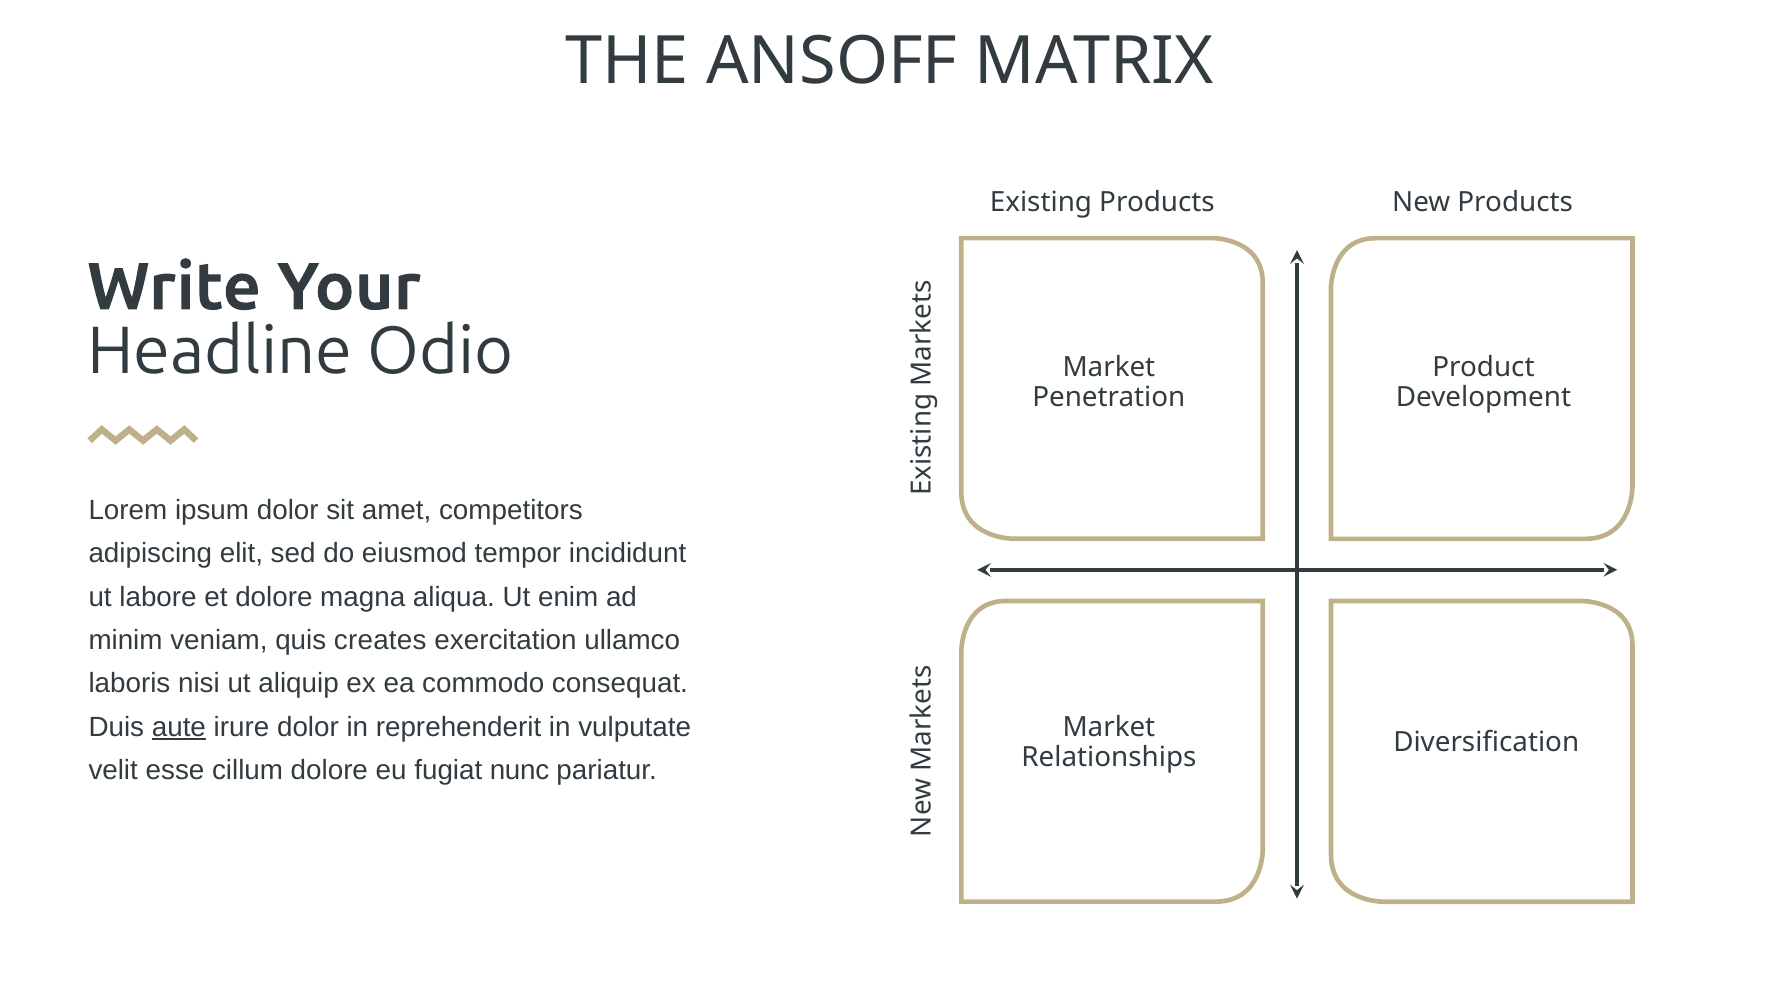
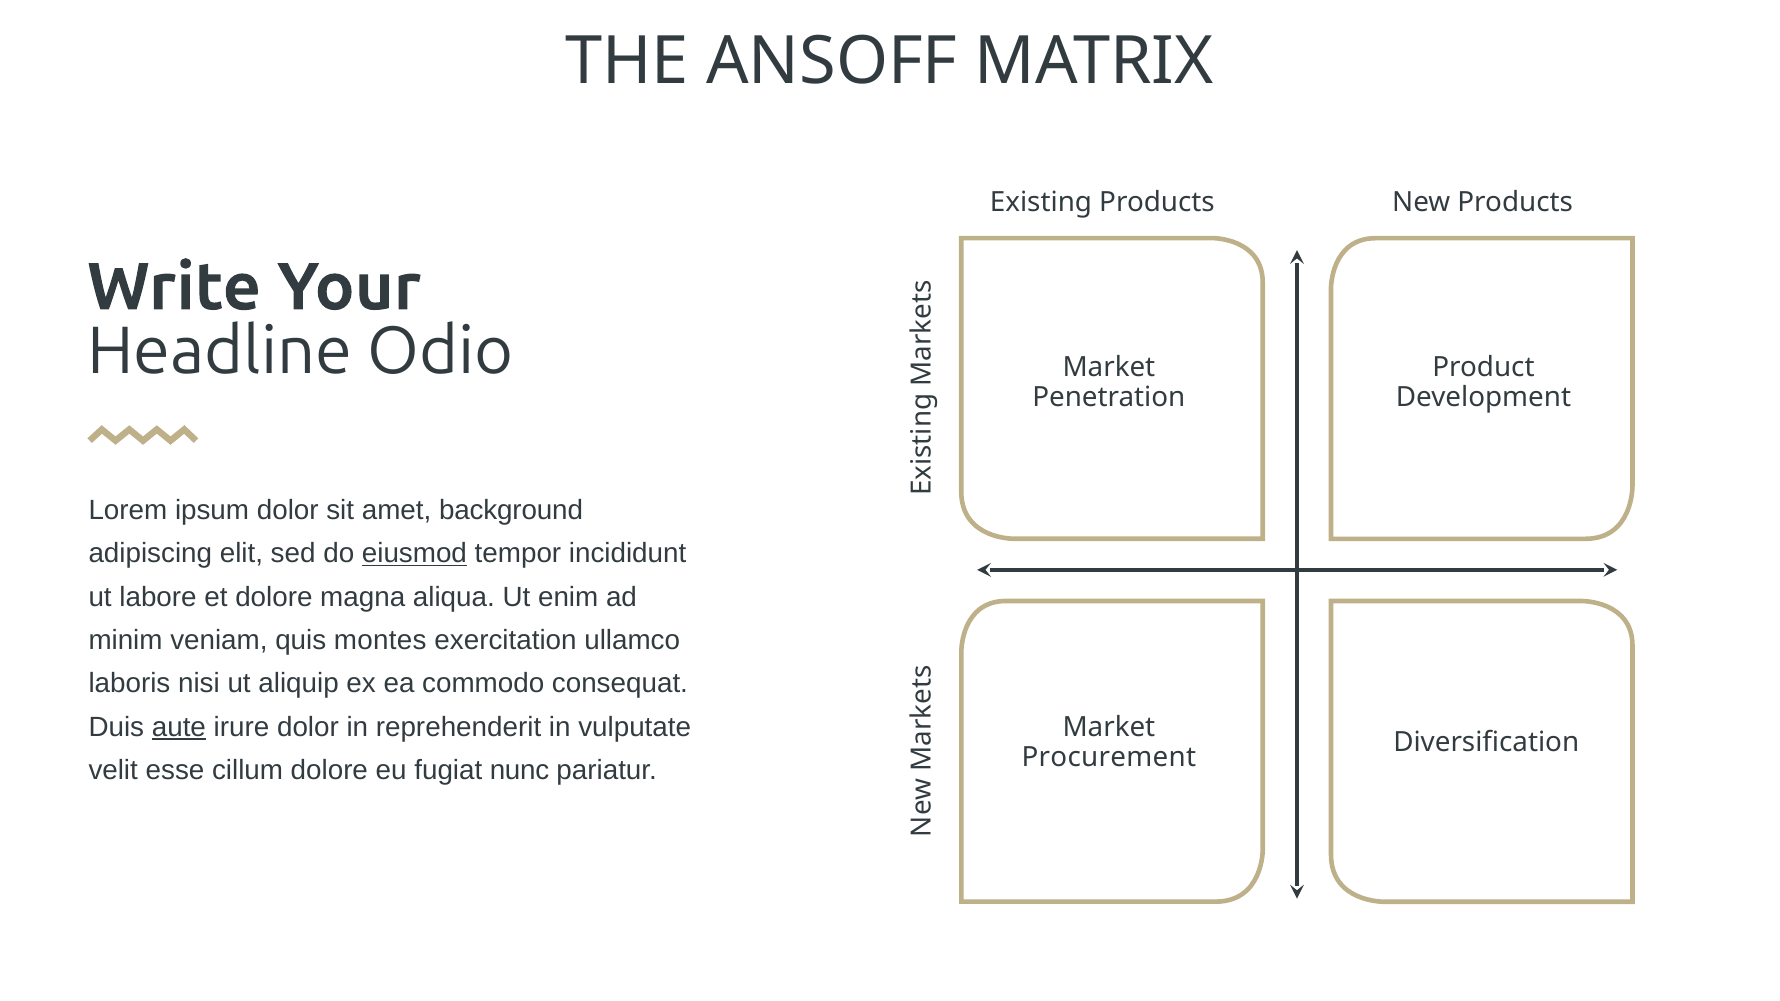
competitors: competitors -> background
eiusmod underline: none -> present
creates: creates -> montes
Relationships: Relationships -> Procurement
